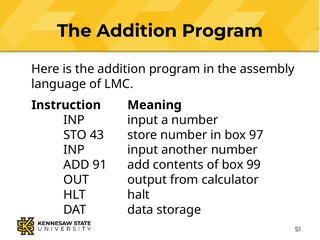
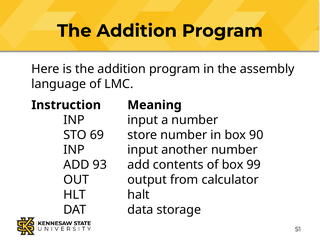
43: 43 -> 69
97: 97 -> 90
91: 91 -> 93
